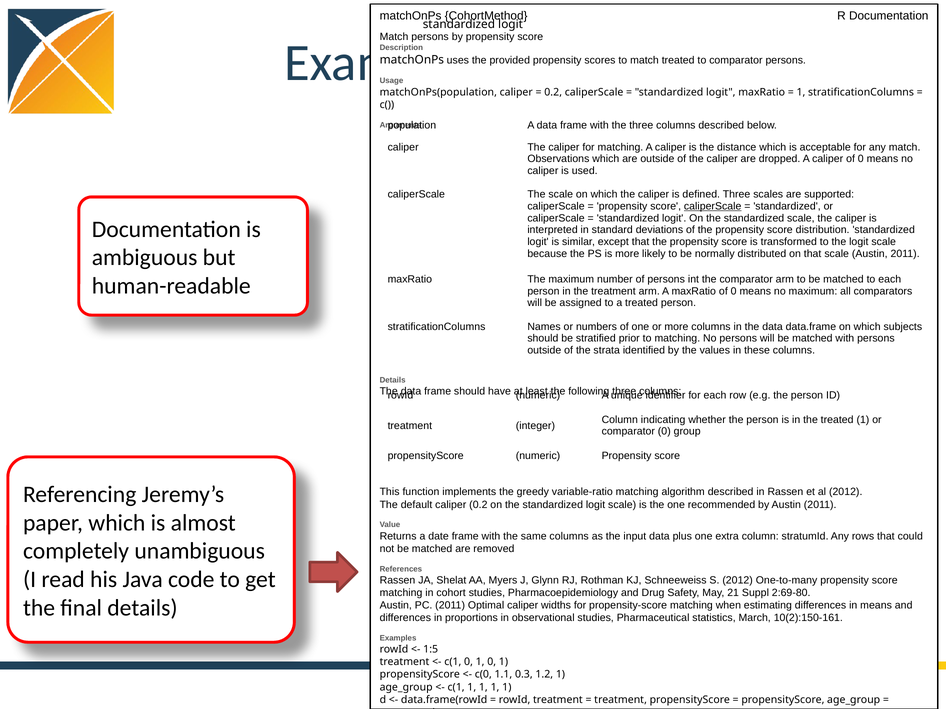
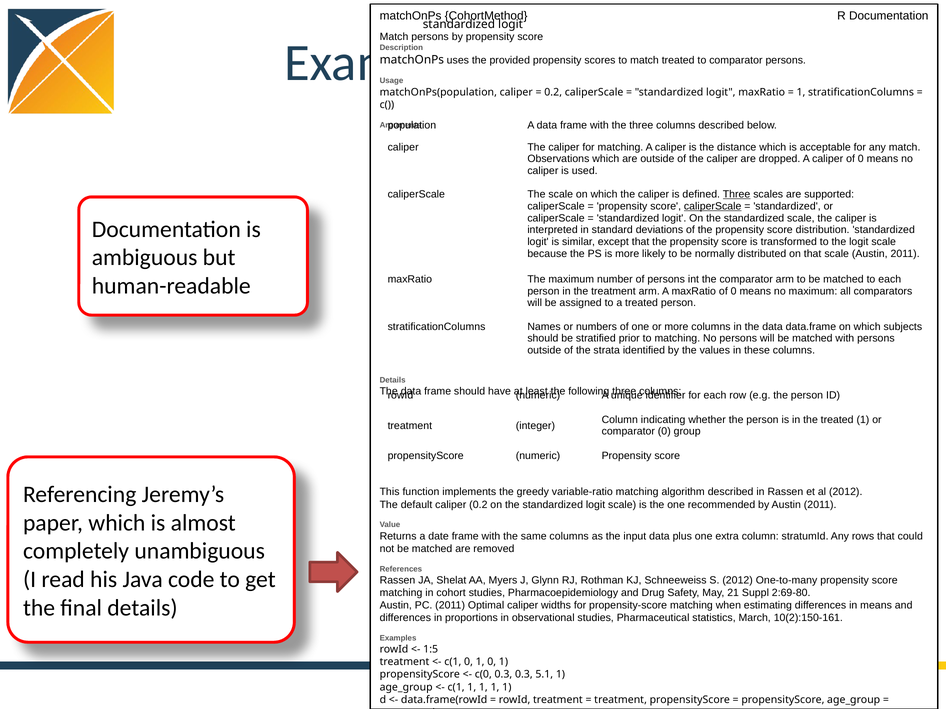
Three at (737, 195) underline: none -> present
c(0 1.1: 1.1 -> 0.3
1.2: 1.2 -> 5.1
